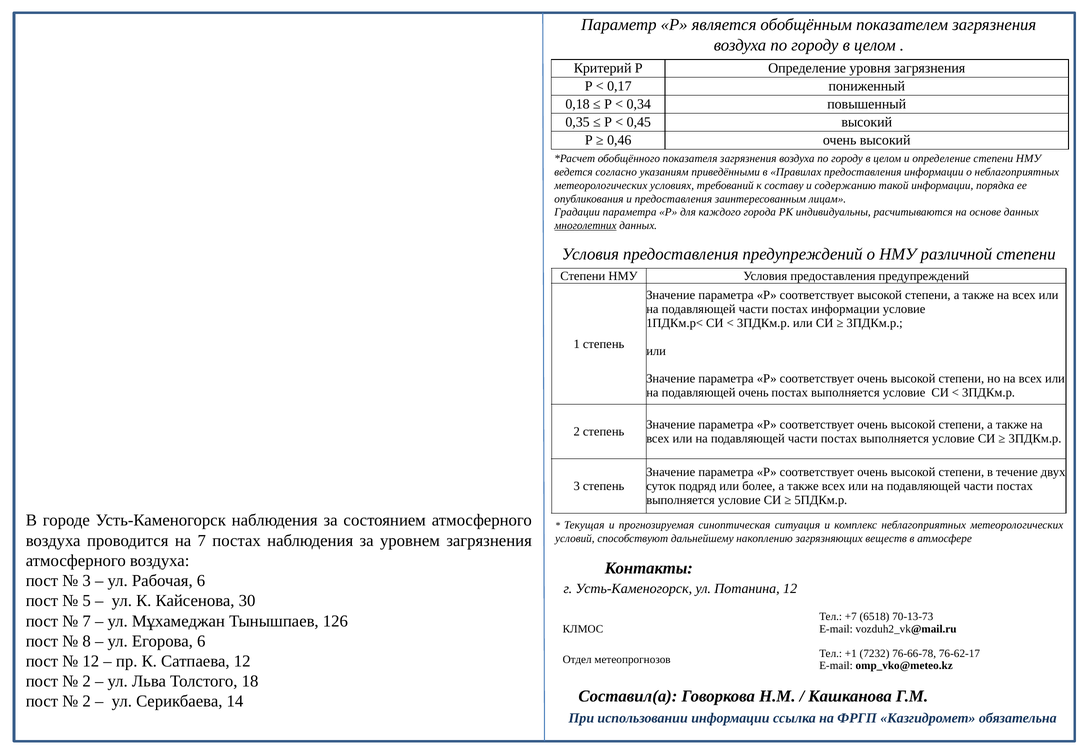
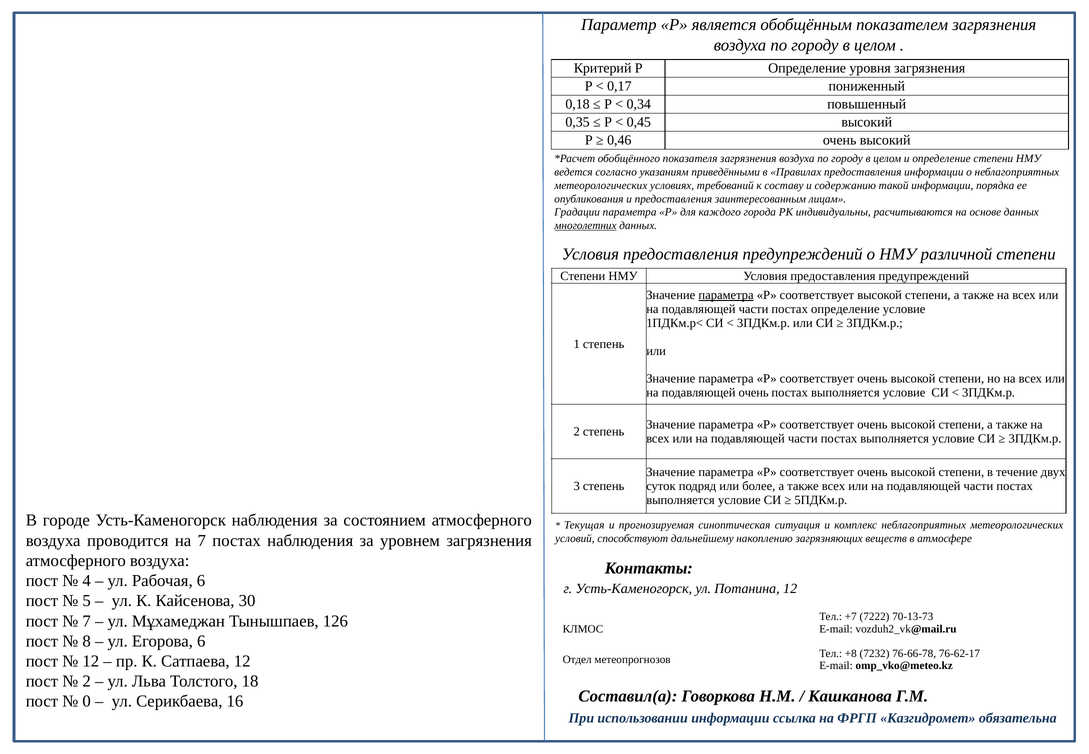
параметра at (726, 295) underline: none -> present
постах информации: информации -> определение
3 at (87, 581): 3 -> 4
6518: 6518 -> 7222
+1: +1 -> +8
2 at (87, 701): 2 -> 0
14: 14 -> 16
